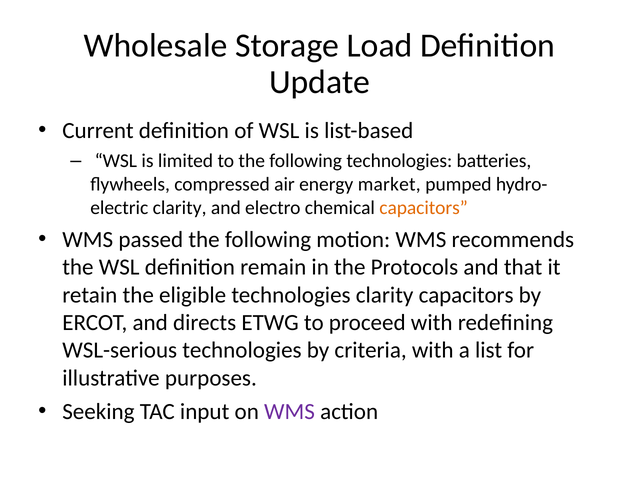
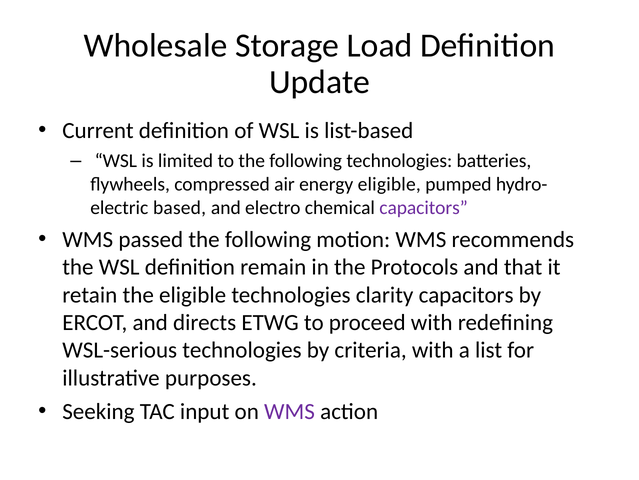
energy market: market -> eligible
clarity at (180, 208): clarity -> based
capacitors at (424, 208) colour: orange -> purple
